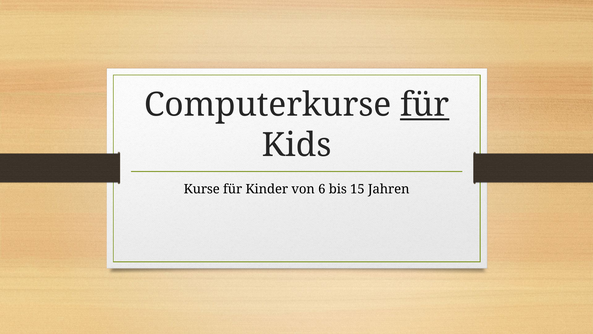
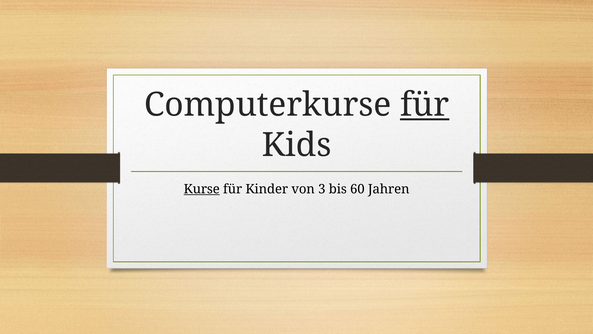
Kurse underline: none -> present
6: 6 -> 3
15: 15 -> 60
